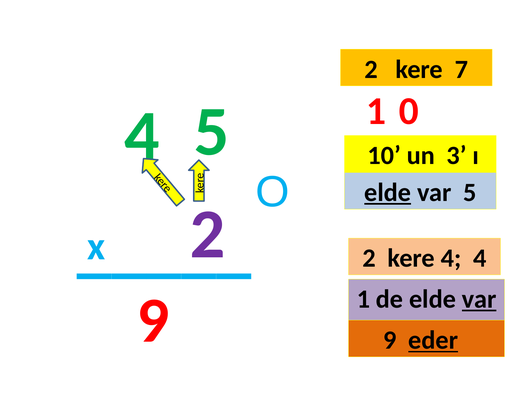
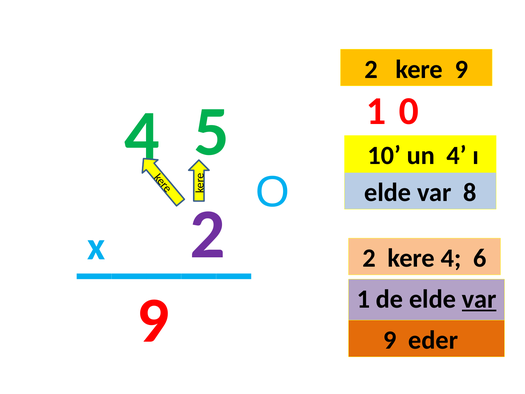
kere 7: 7 -> 9
un 3: 3 -> 4
elde at (388, 192) underline: present -> none
var 5: 5 -> 8
4 4: 4 -> 6
eder underline: present -> none
